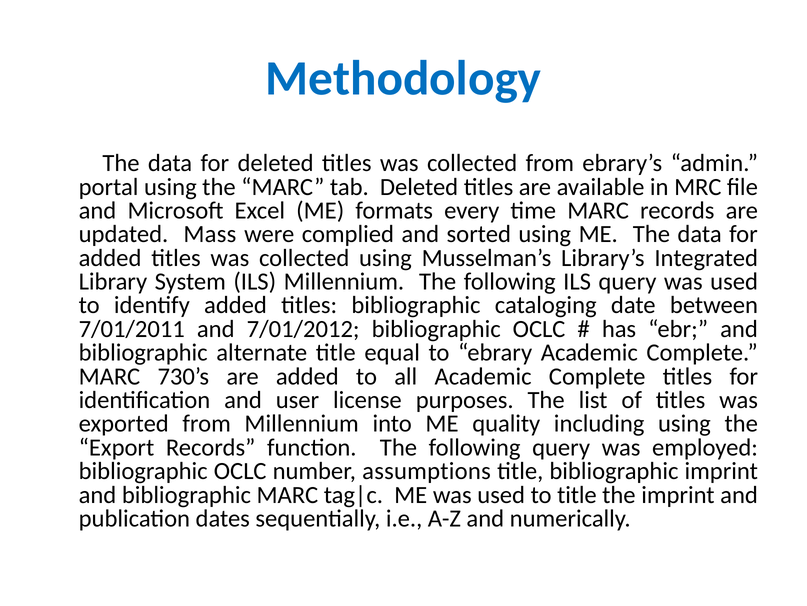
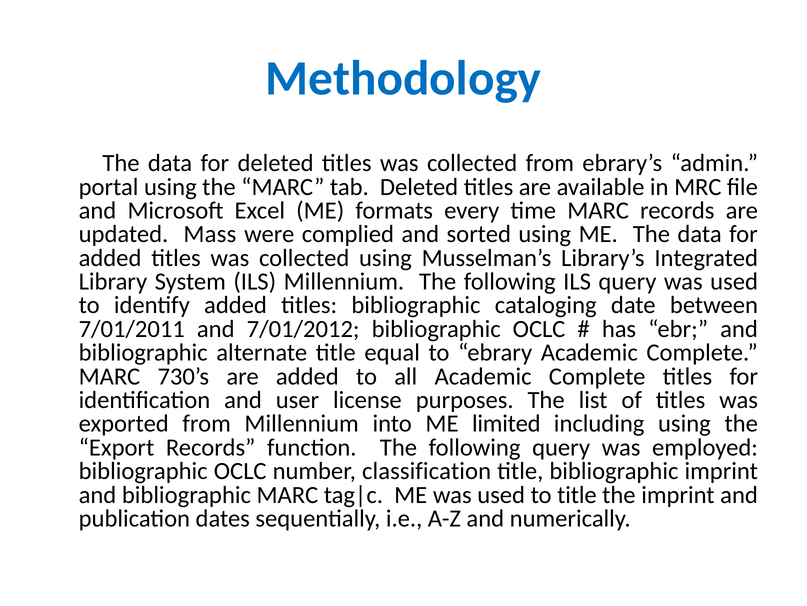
quality: quality -> limited
assumptions: assumptions -> classification
